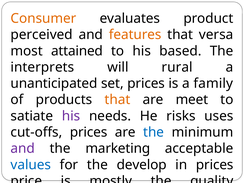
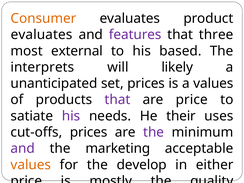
perceived at (42, 35): perceived -> evaluates
features colour: orange -> purple
versa: versa -> three
attained: attained -> external
rural: rural -> likely
a family: family -> values
that at (117, 100) colour: orange -> purple
are meet: meet -> price
risks: risks -> their
the at (154, 132) colour: blue -> purple
values at (31, 165) colour: blue -> orange
in prices: prices -> either
